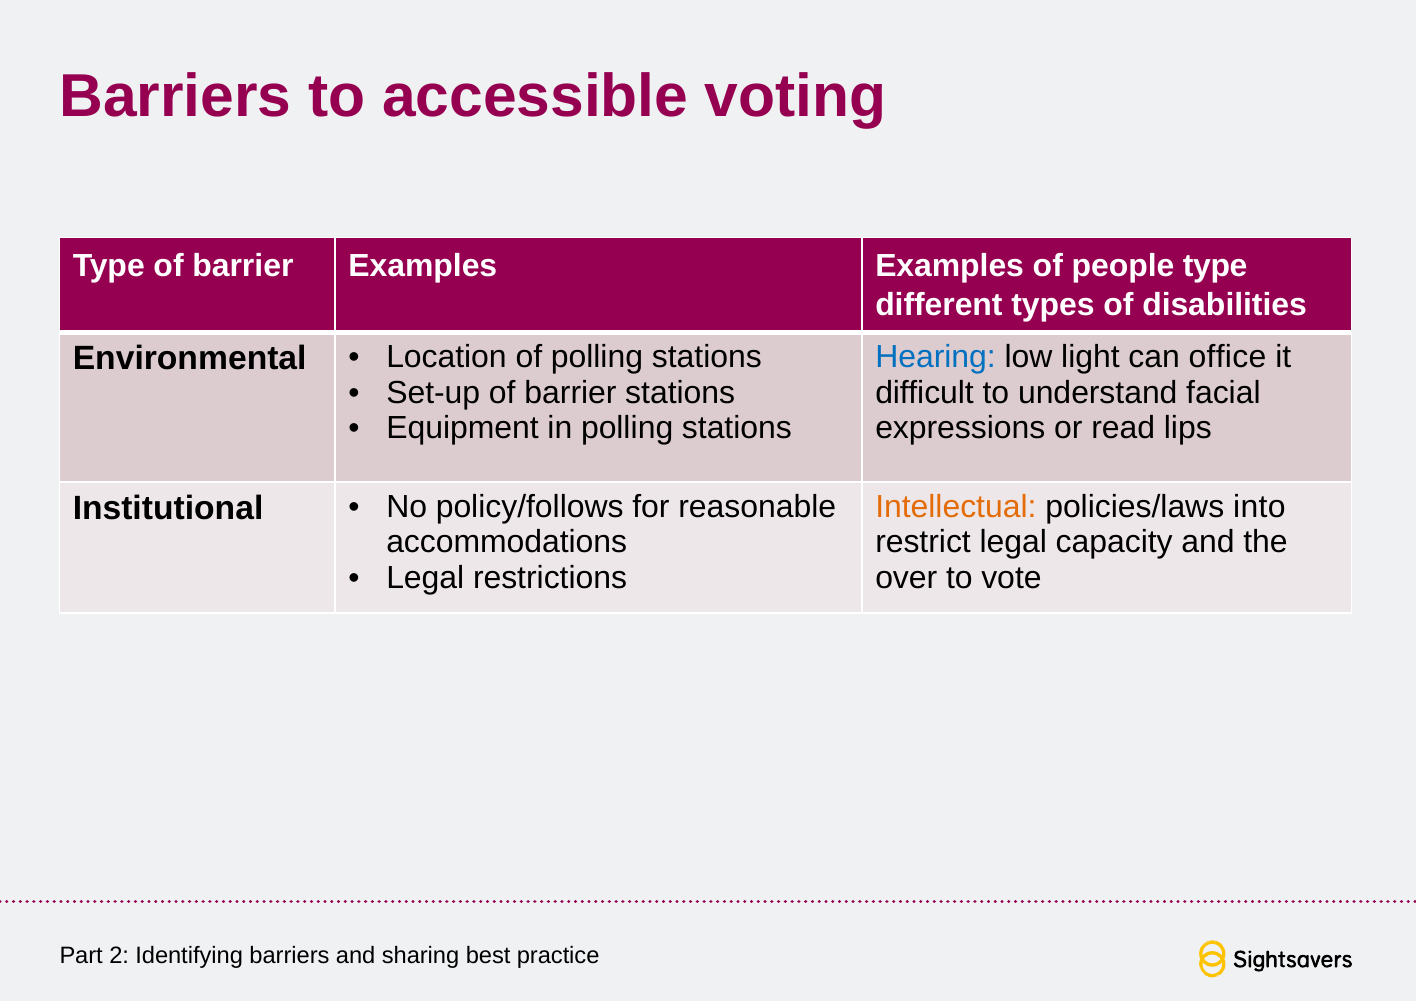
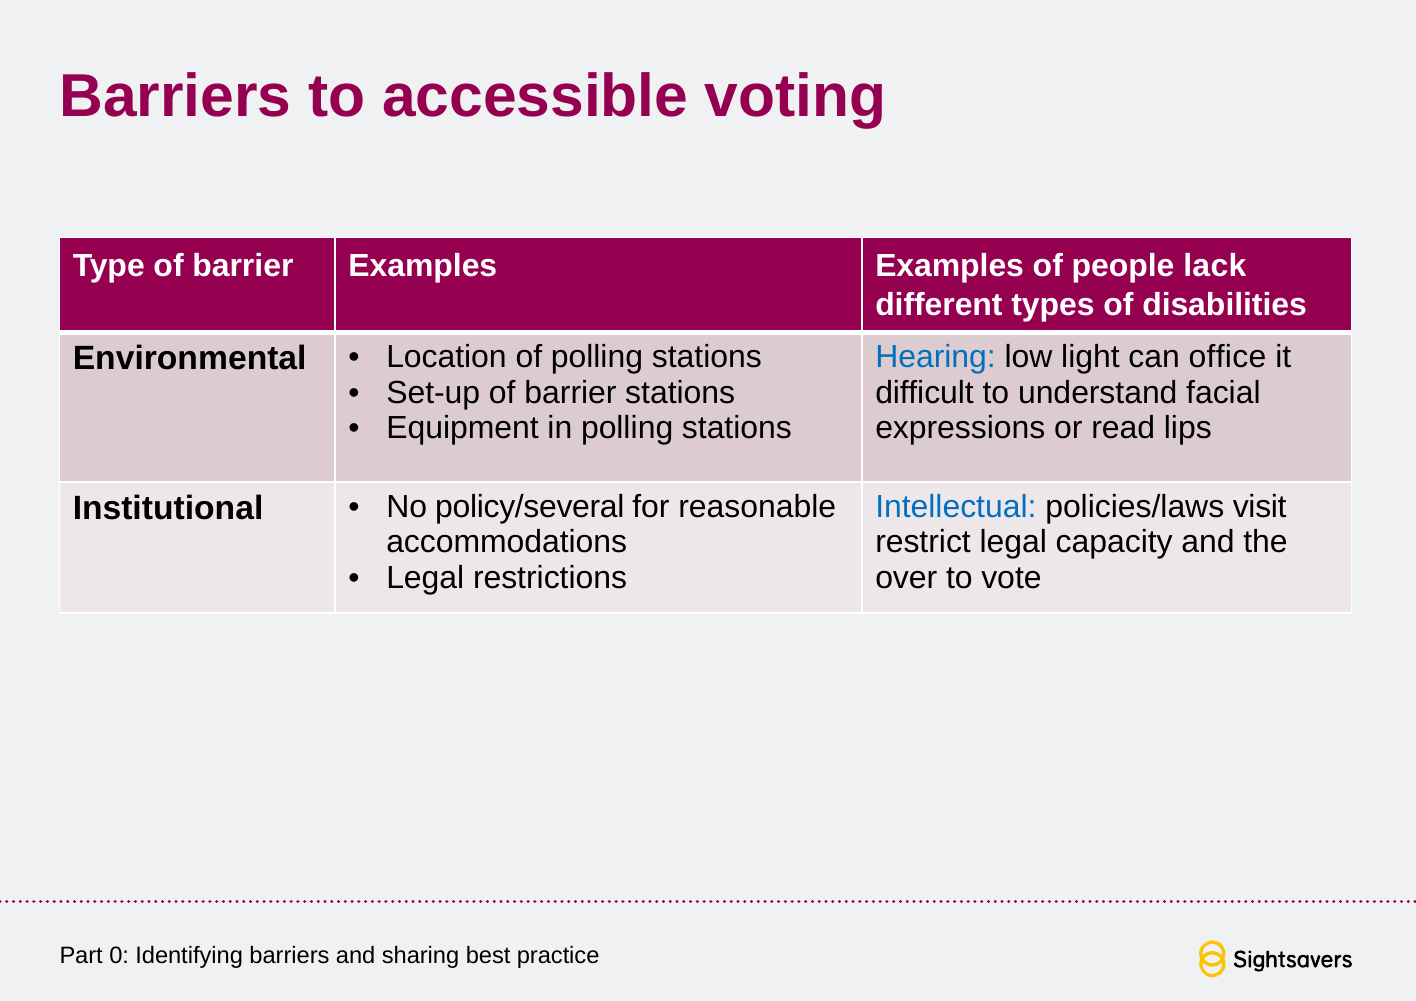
people type: type -> lack
Intellectual colour: orange -> blue
into: into -> visit
policy/follows: policy/follows -> policy/several
2: 2 -> 0
